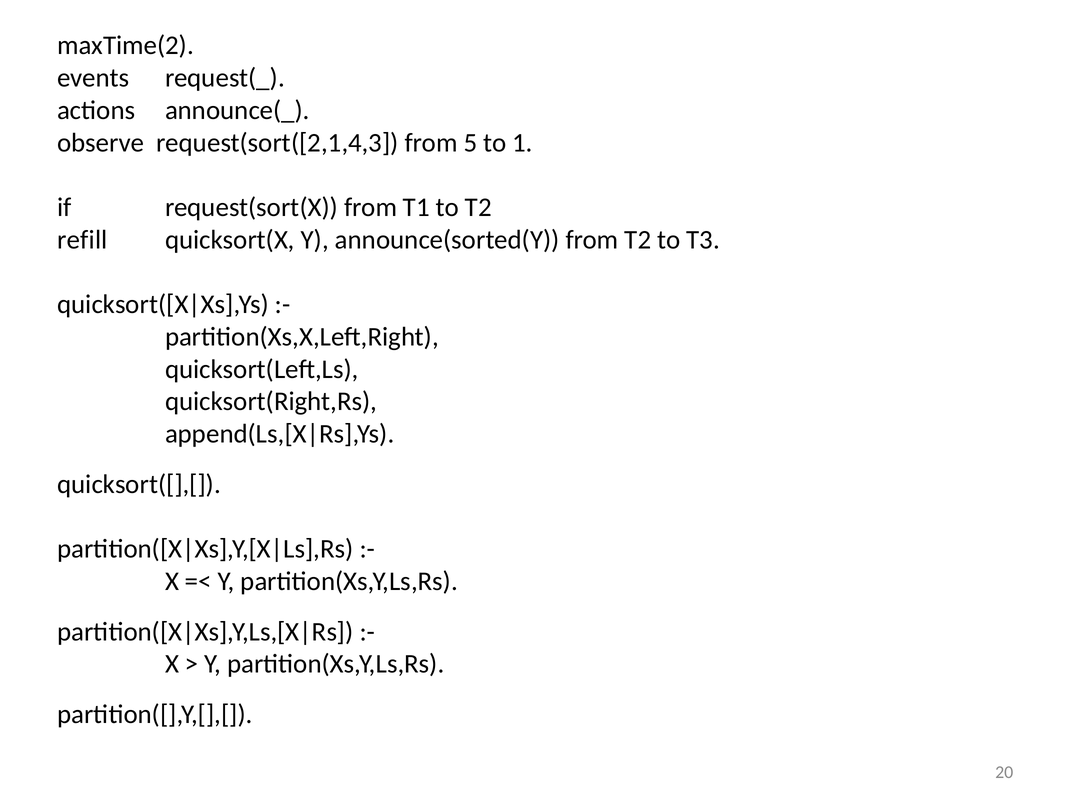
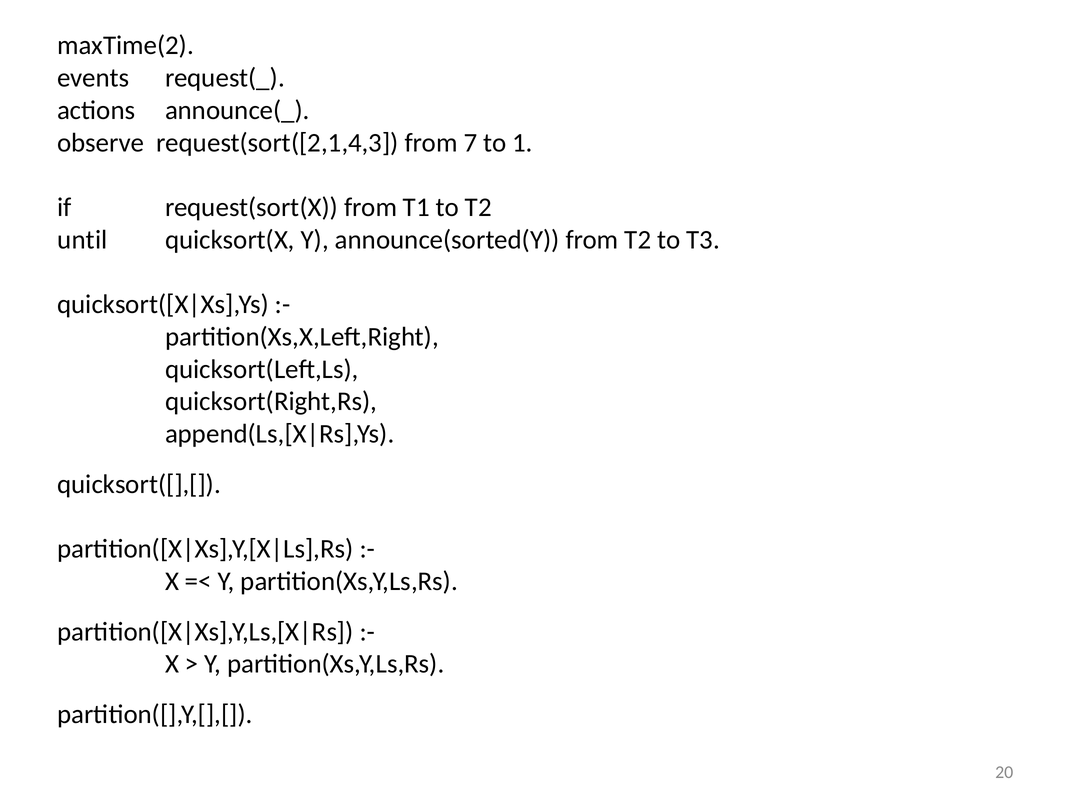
5: 5 -> 7
refill: refill -> until
